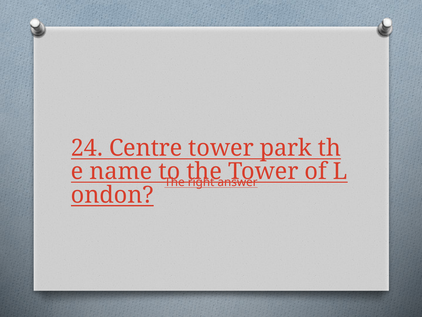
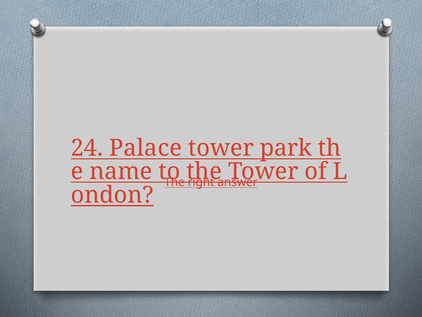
Centre: Centre -> Palace
